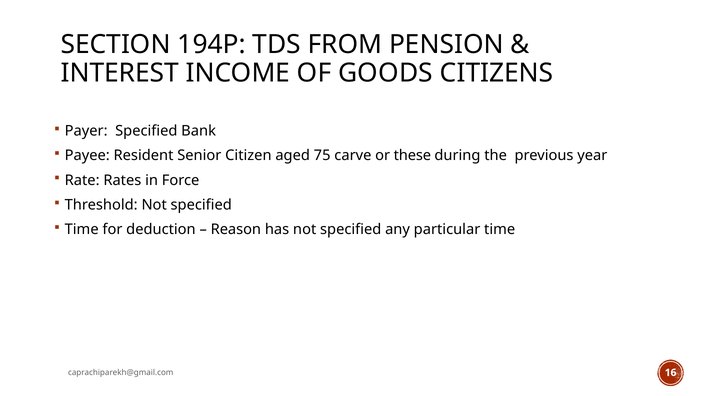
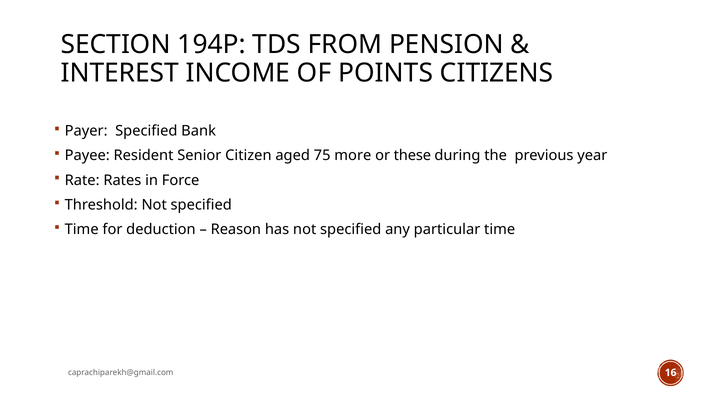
GOODS: GOODS -> POINTS
carve: carve -> more
